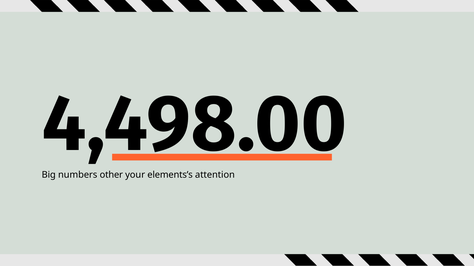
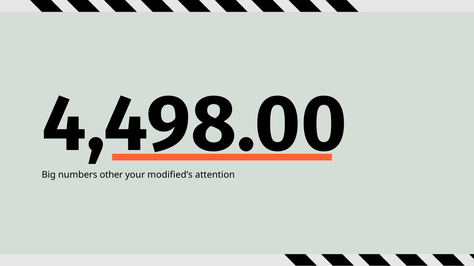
elements’s: elements’s -> modified’s
